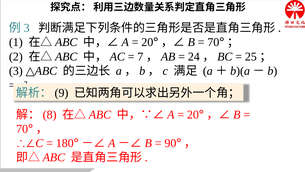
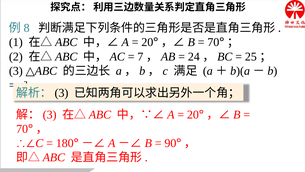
3 at (27, 28): 3 -> 8
9 at (61, 93): 9 -> 3
8 at (50, 114): 8 -> 3
